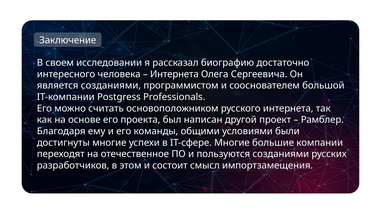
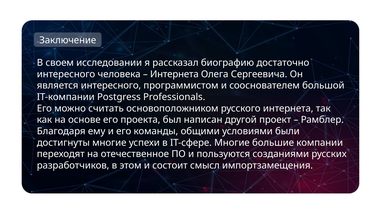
является созданиями: созданиями -> интересного
